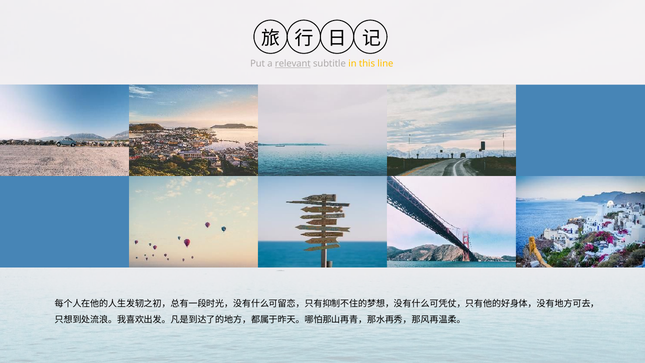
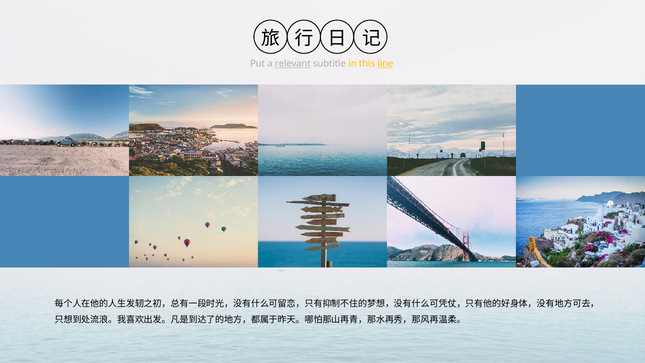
line underline: none -> present
